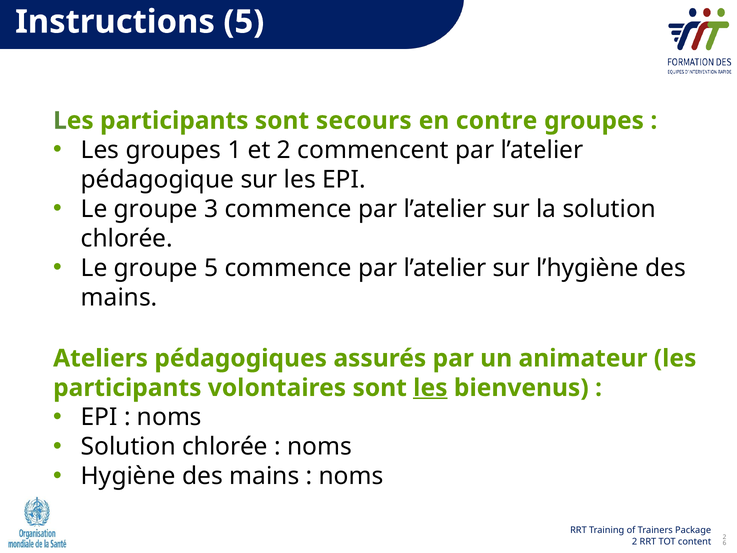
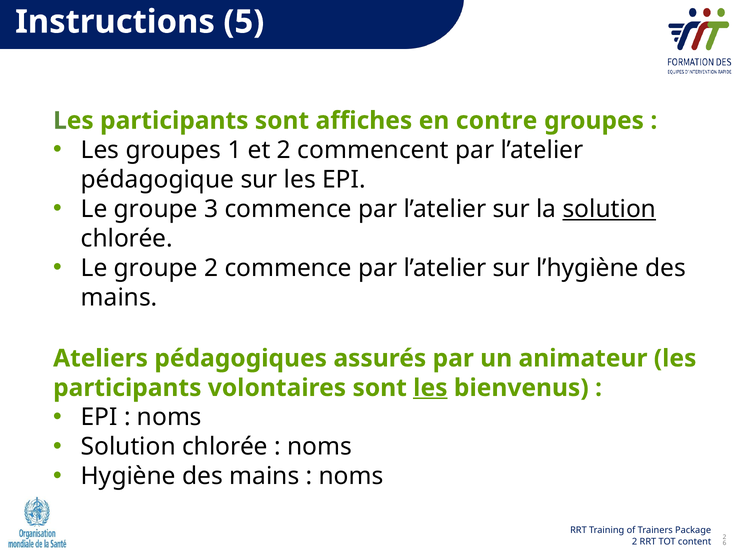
secours: secours -> affiches
solution at (609, 209) underline: none -> present
groupe 5: 5 -> 2
